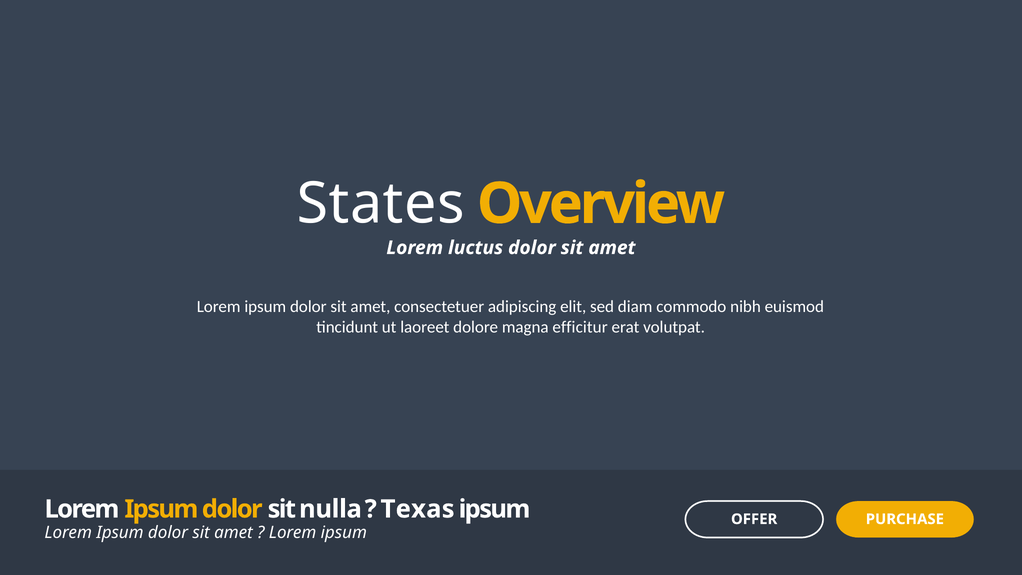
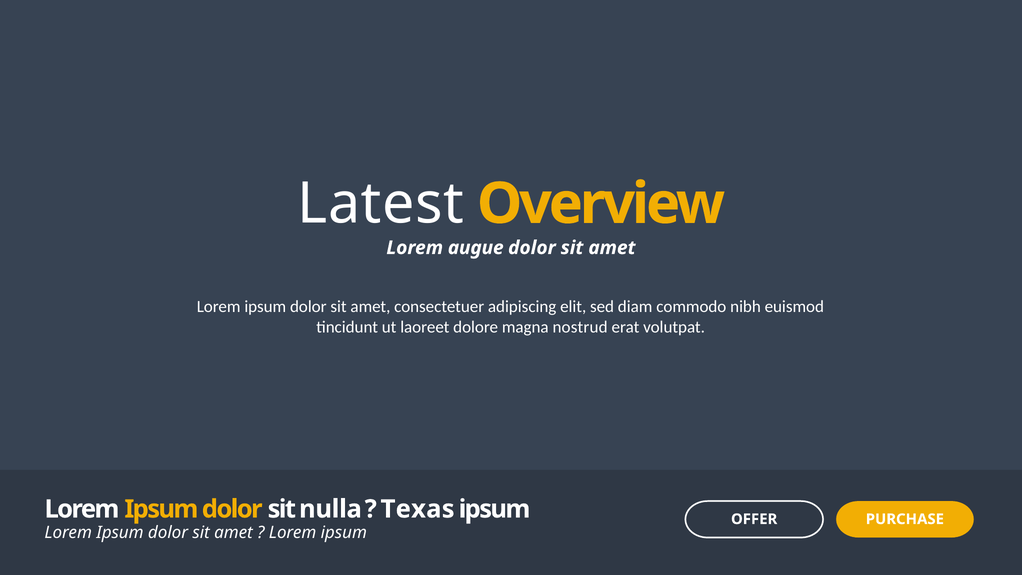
States: States -> Latest
luctus: luctus -> augue
efficitur: efficitur -> nostrud
